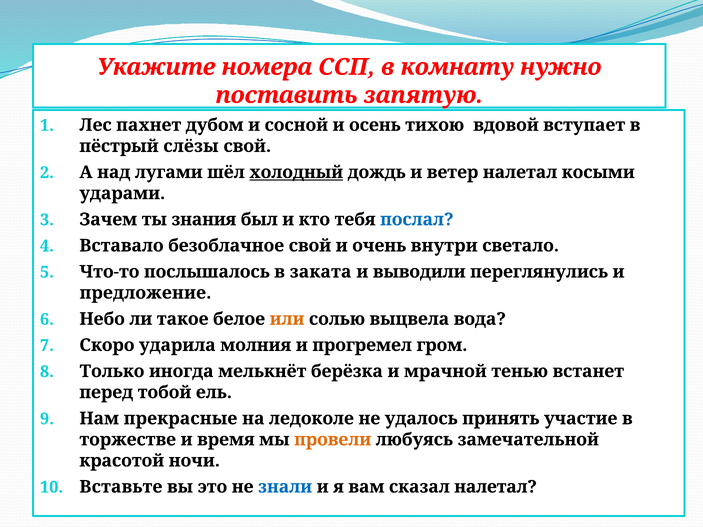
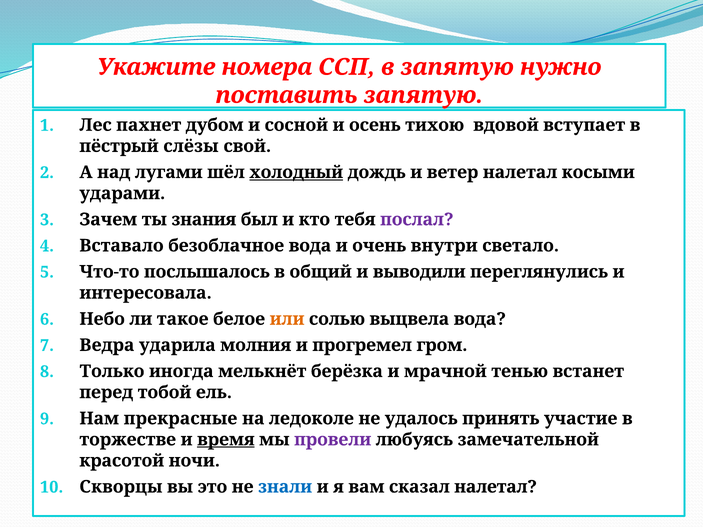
в комнату: комнату -> запятую
послал colour: blue -> purple
безоблачное свой: свой -> вода
заката: заката -> общий
предложение: предложение -> интересовала
Скоро: Скоро -> Ведра
время underline: none -> present
провели colour: orange -> purple
Вставьте: Вставьте -> Скворцы
